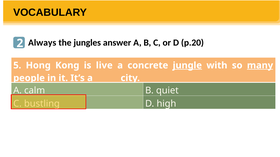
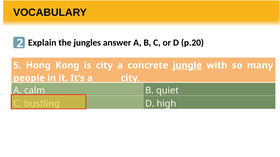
Always: Always -> Explain
is live: live -> city
many underline: present -> none
